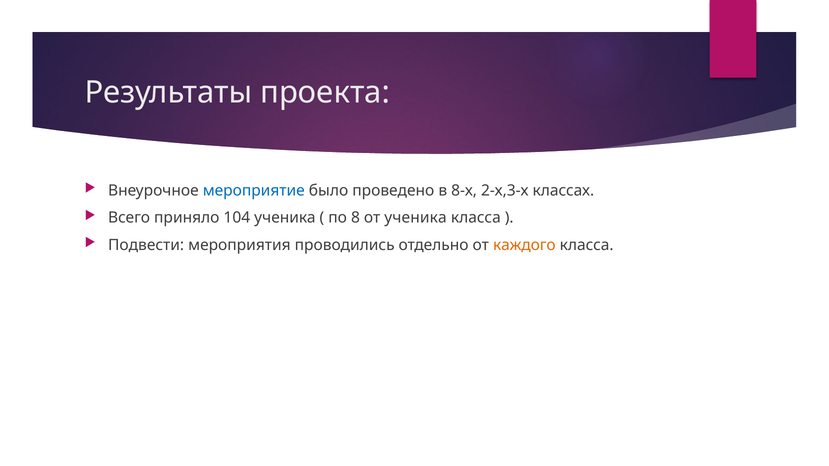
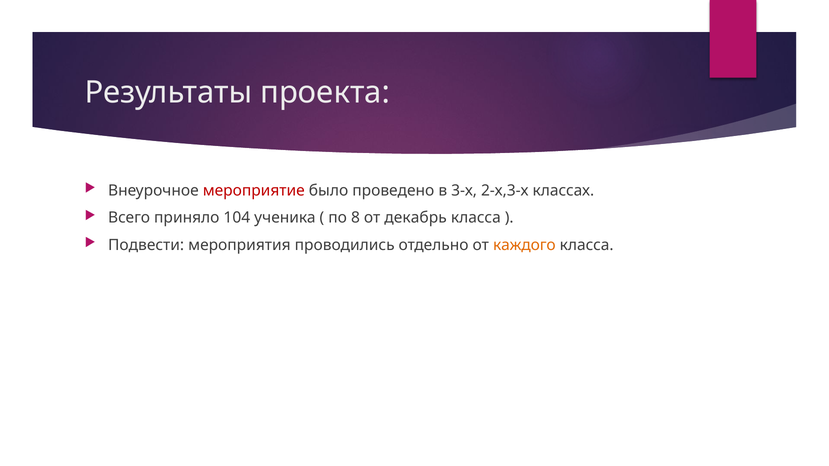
мероприятие colour: blue -> red
8-х: 8-х -> 3-х
от ученика: ученика -> декабрь
